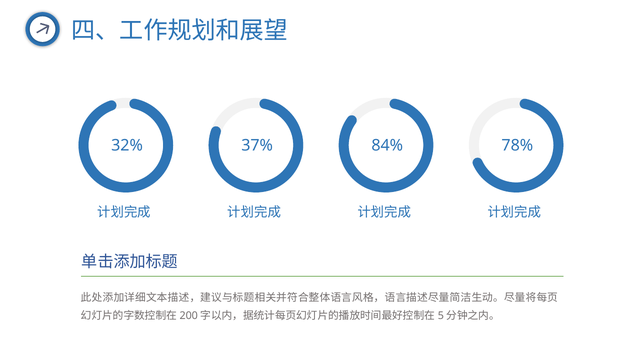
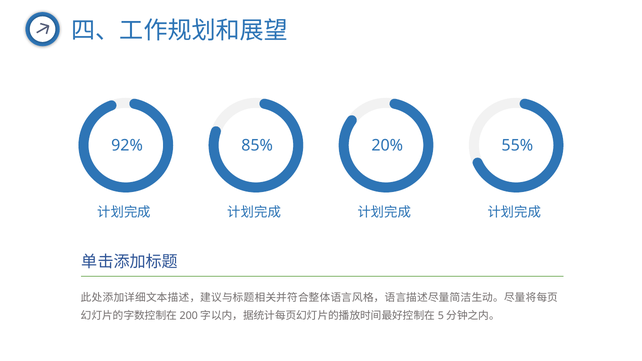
32%: 32% -> 92%
37%: 37% -> 85%
84%: 84% -> 20%
78%: 78% -> 55%
